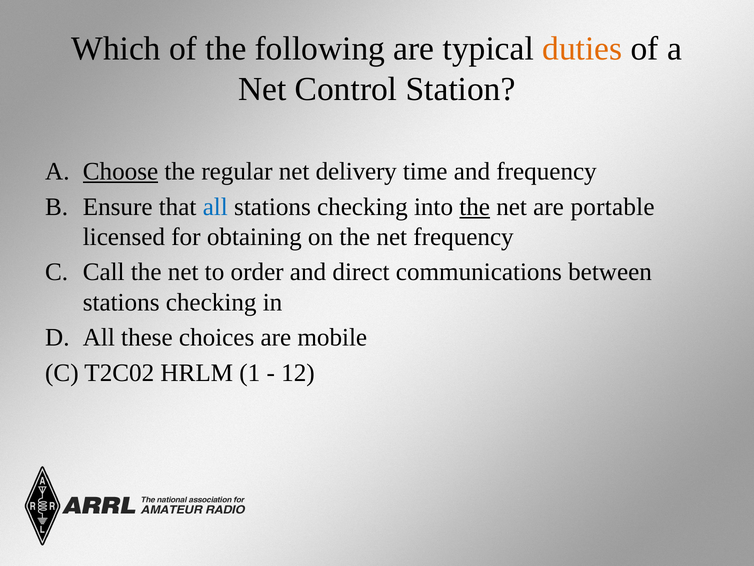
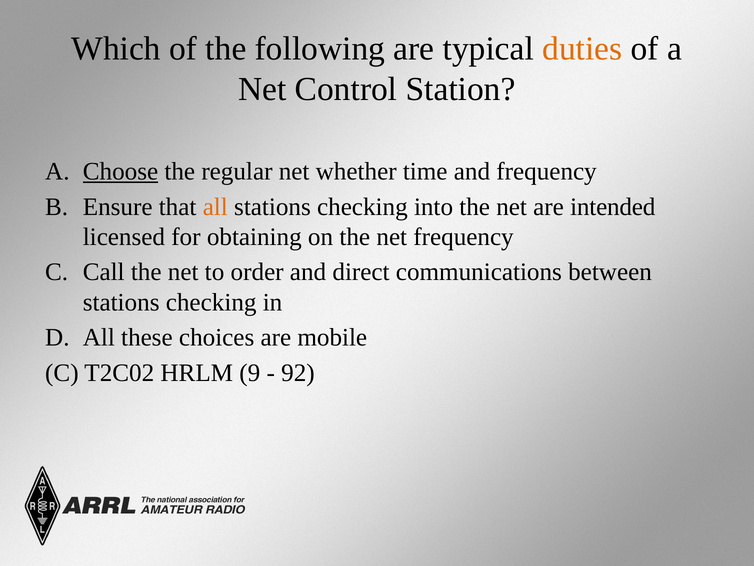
delivery: delivery -> whether
all at (215, 207) colour: blue -> orange
the at (475, 207) underline: present -> none
portable: portable -> intended
1: 1 -> 9
12: 12 -> 92
